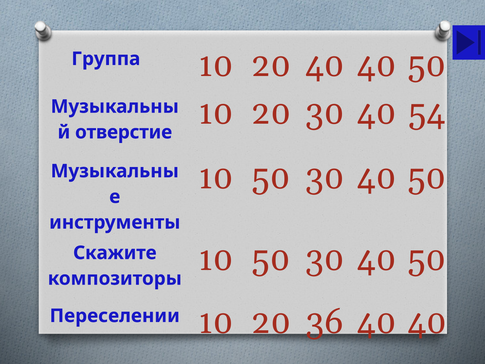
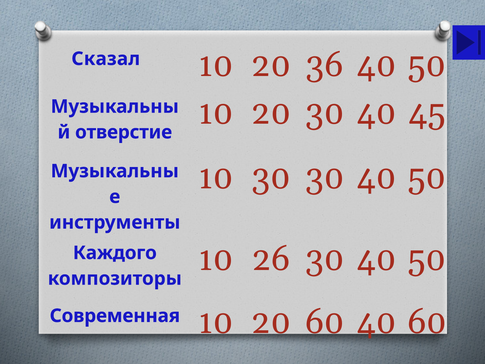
Группа: Группа -> Сказал
20 40: 40 -> 36
54: 54 -> 45
50 at (271, 177): 50 -> 30
50 at (271, 259): 50 -> 26
Скажите: Скажите -> Каждого
Переселении: Переселении -> Современная
20 36: 36 -> 60
40 at (427, 322): 40 -> 60
